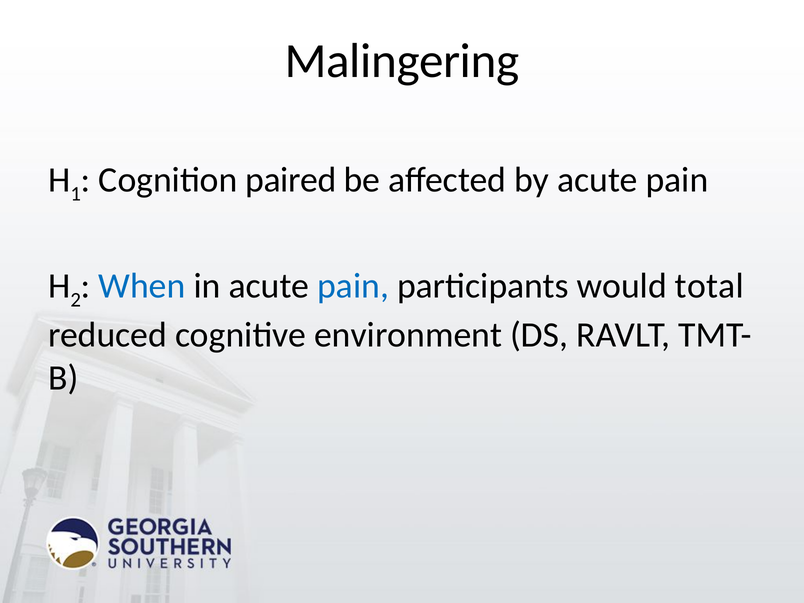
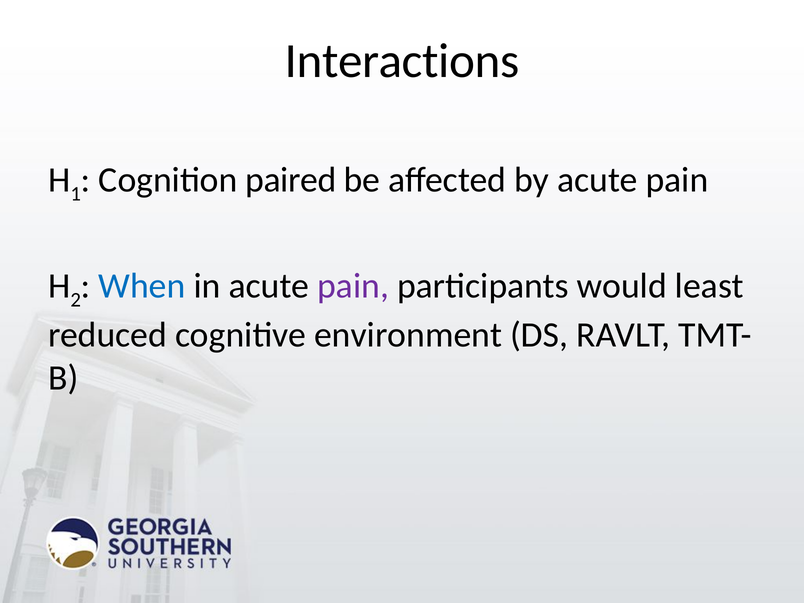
Malingering: Malingering -> Interactions
pain at (353, 286) colour: blue -> purple
total: total -> least
